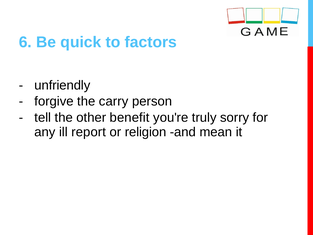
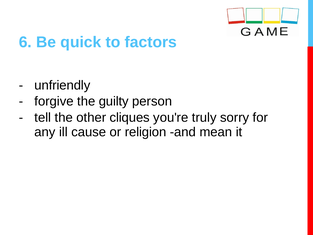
carry: carry -> guilty
benefit: benefit -> cliques
report: report -> cause
